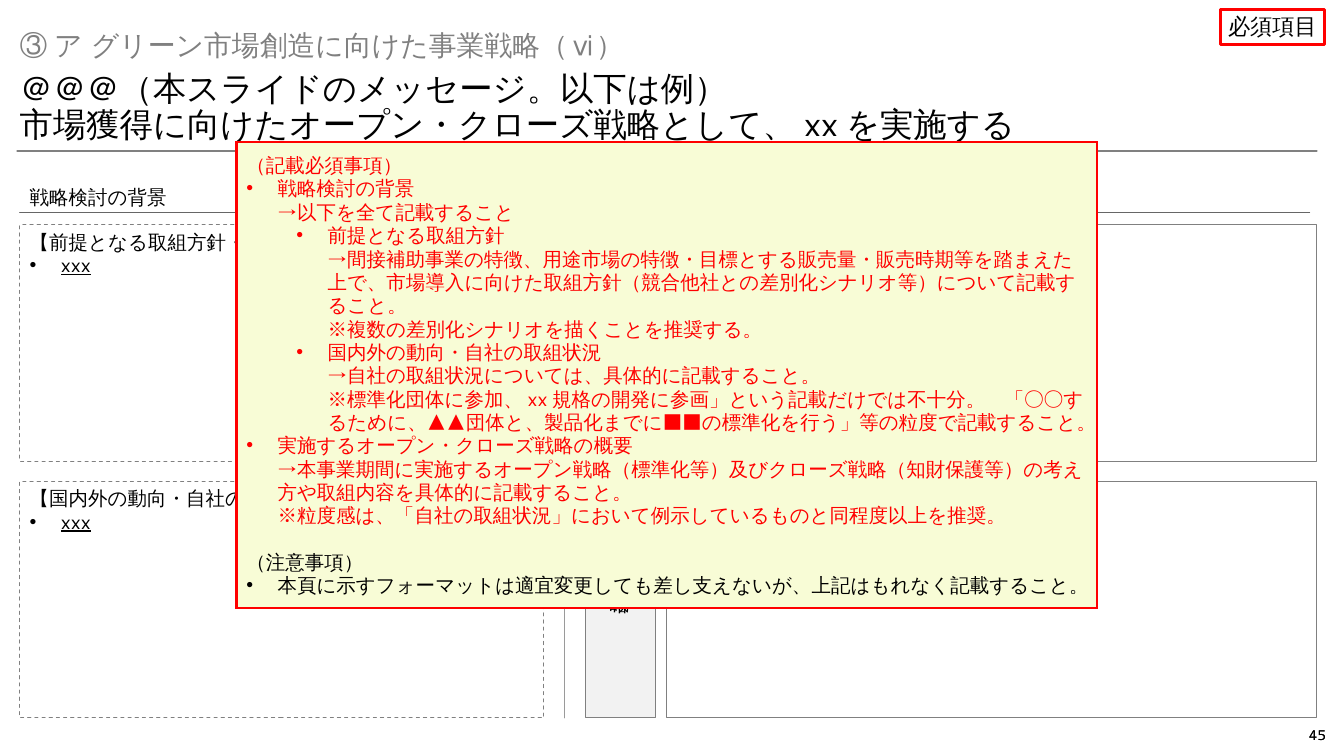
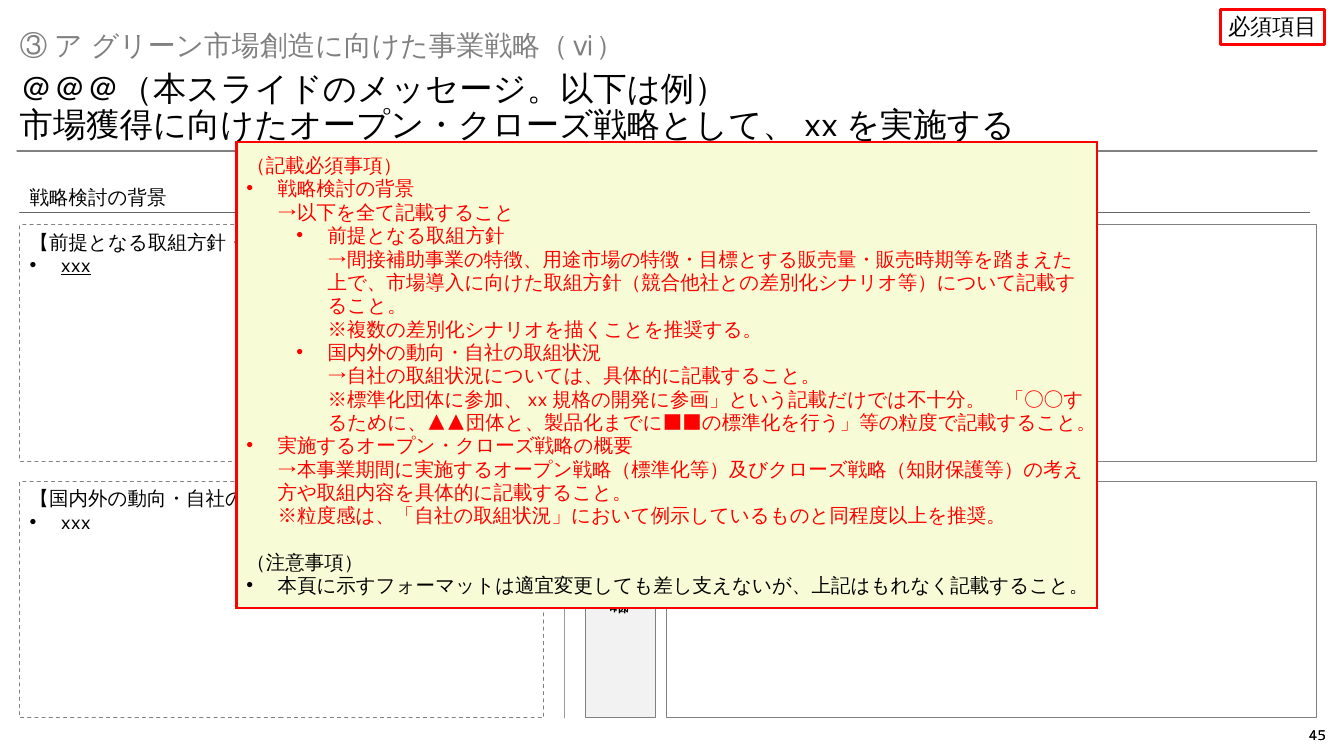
xxx at (76, 523) underline: present -> none
